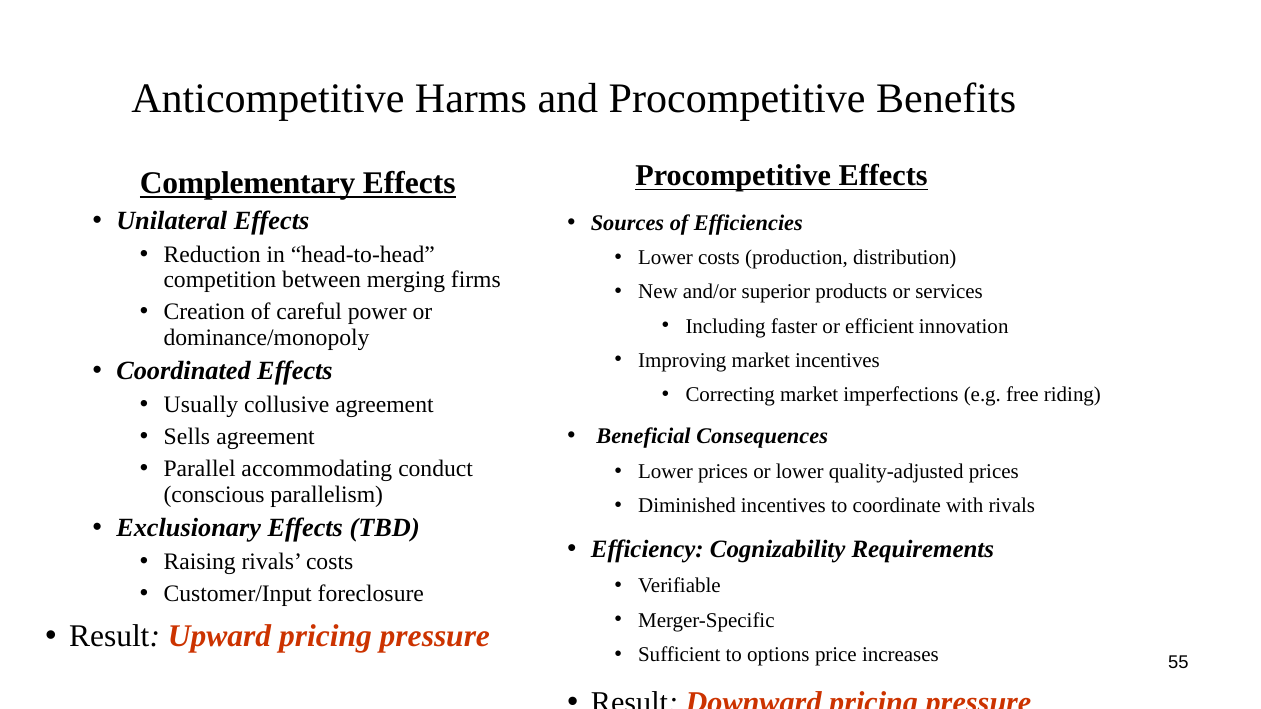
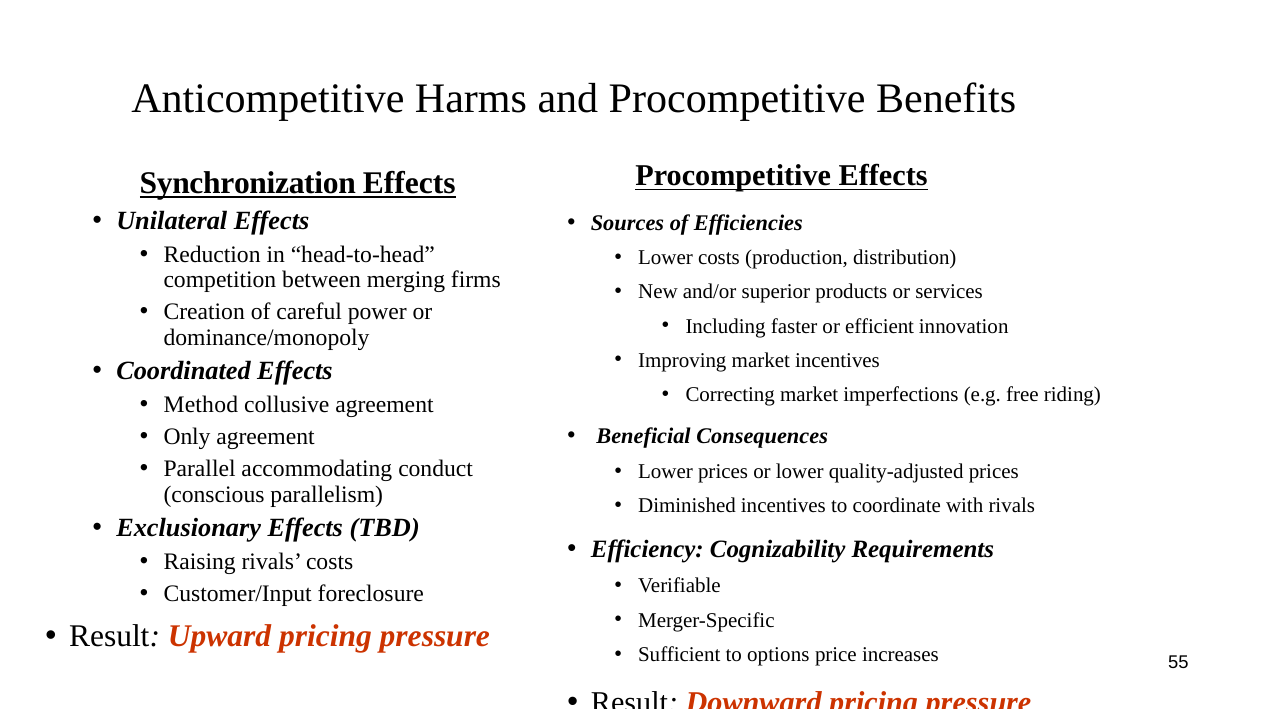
Complementary: Complementary -> Synchronization
Usually: Usually -> Method
Sells: Sells -> Only
